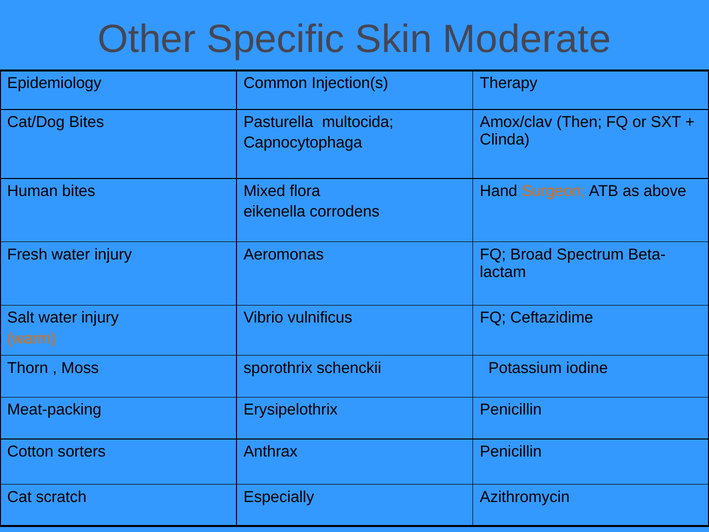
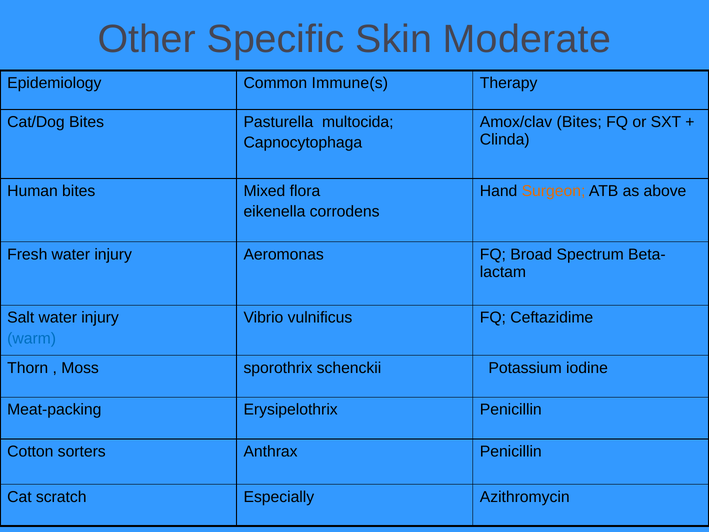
Injection(s: Injection(s -> Immune(s
Amox/clav Then: Then -> Bites
warm colour: orange -> blue
